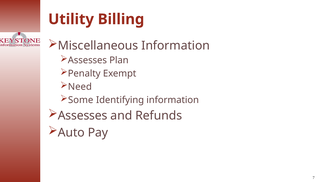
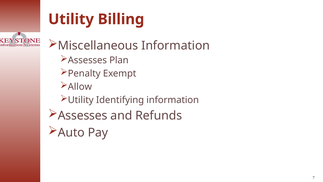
Need: Need -> Allow
Some at (81, 100): Some -> Utility
